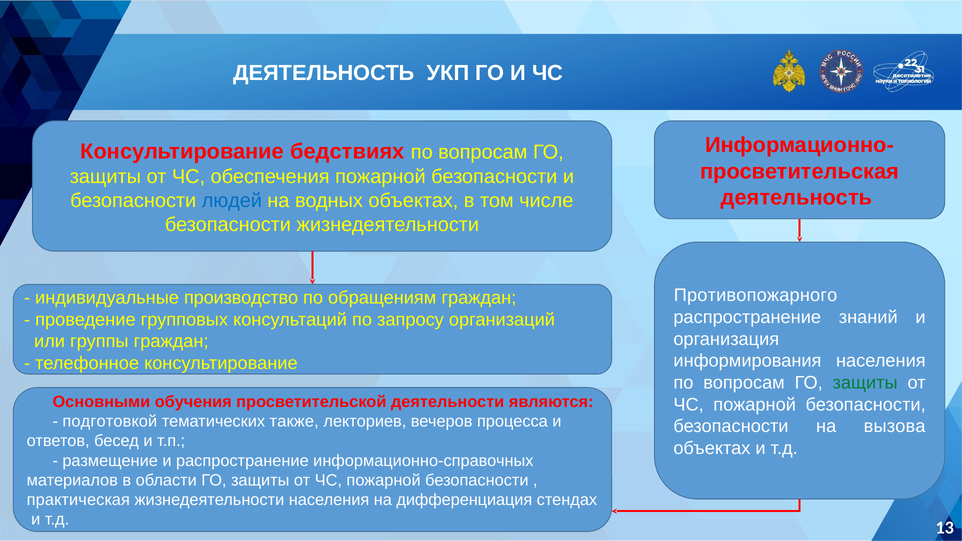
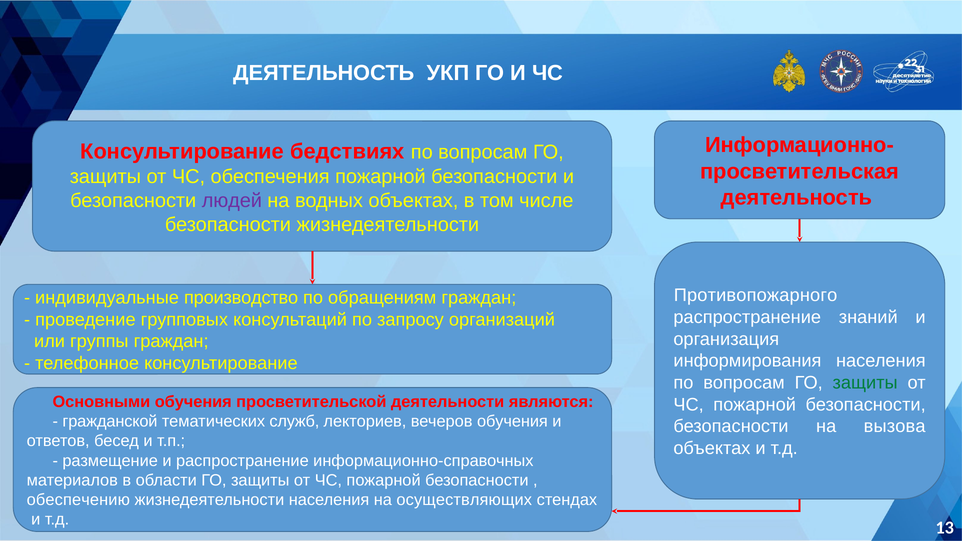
людей colour: blue -> purple
подготовкой: подготовкой -> гражданской
также: также -> служб
вечеров процесса: процесса -> обучения
практическая: практическая -> обеспечению
дифференциация: дифференциация -> осуществляющих
